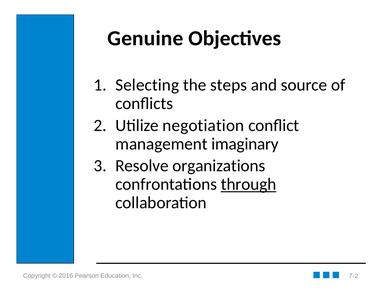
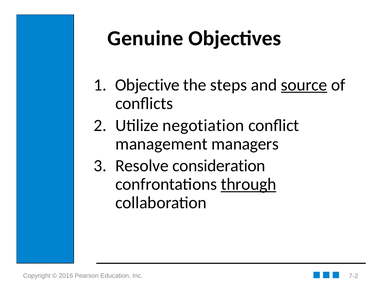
Selecting: Selecting -> Objective
source underline: none -> present
imaginary: imaginary -> managers
organizations: organizations -> consideration
